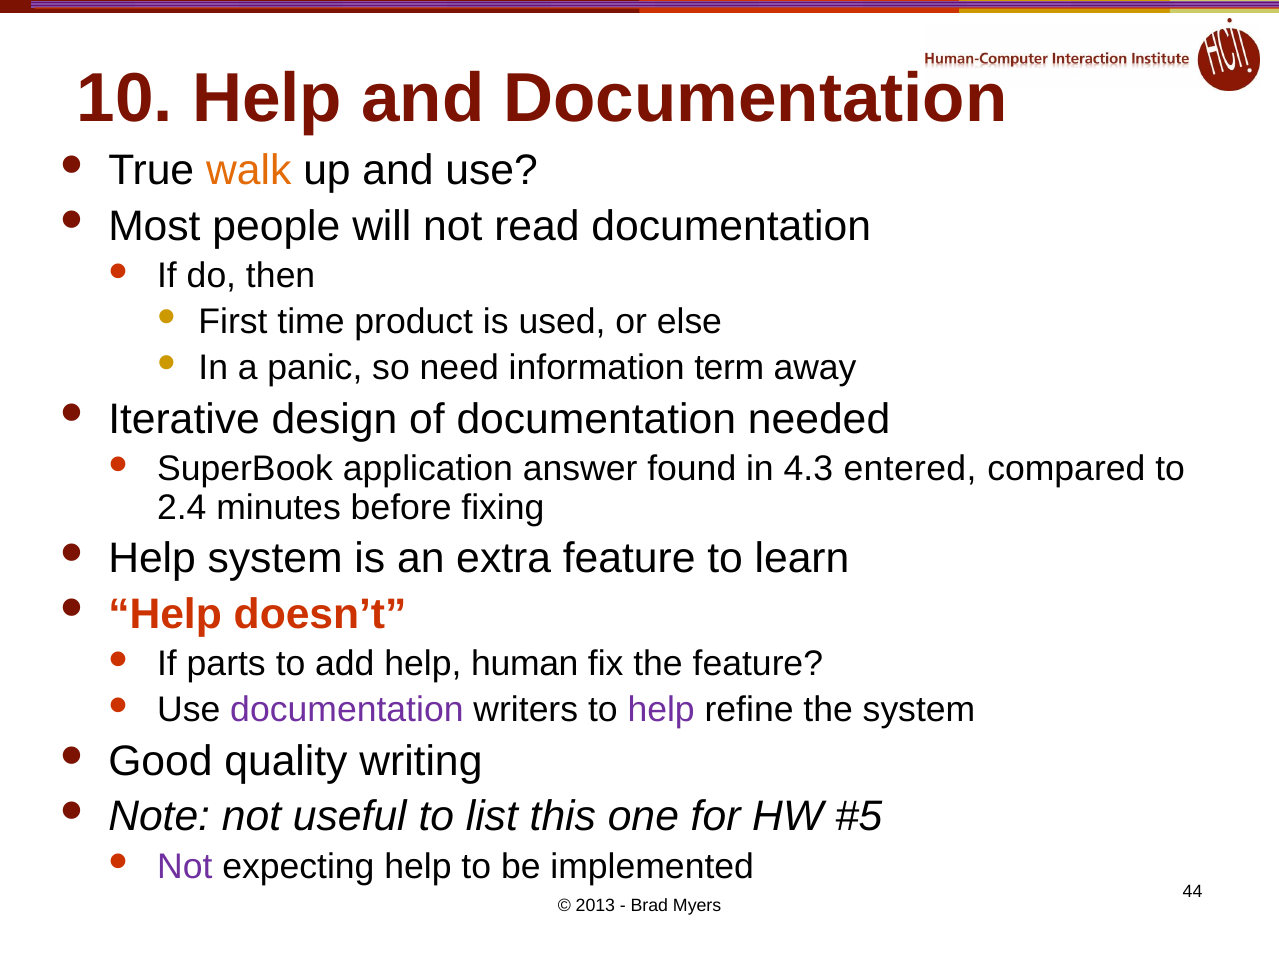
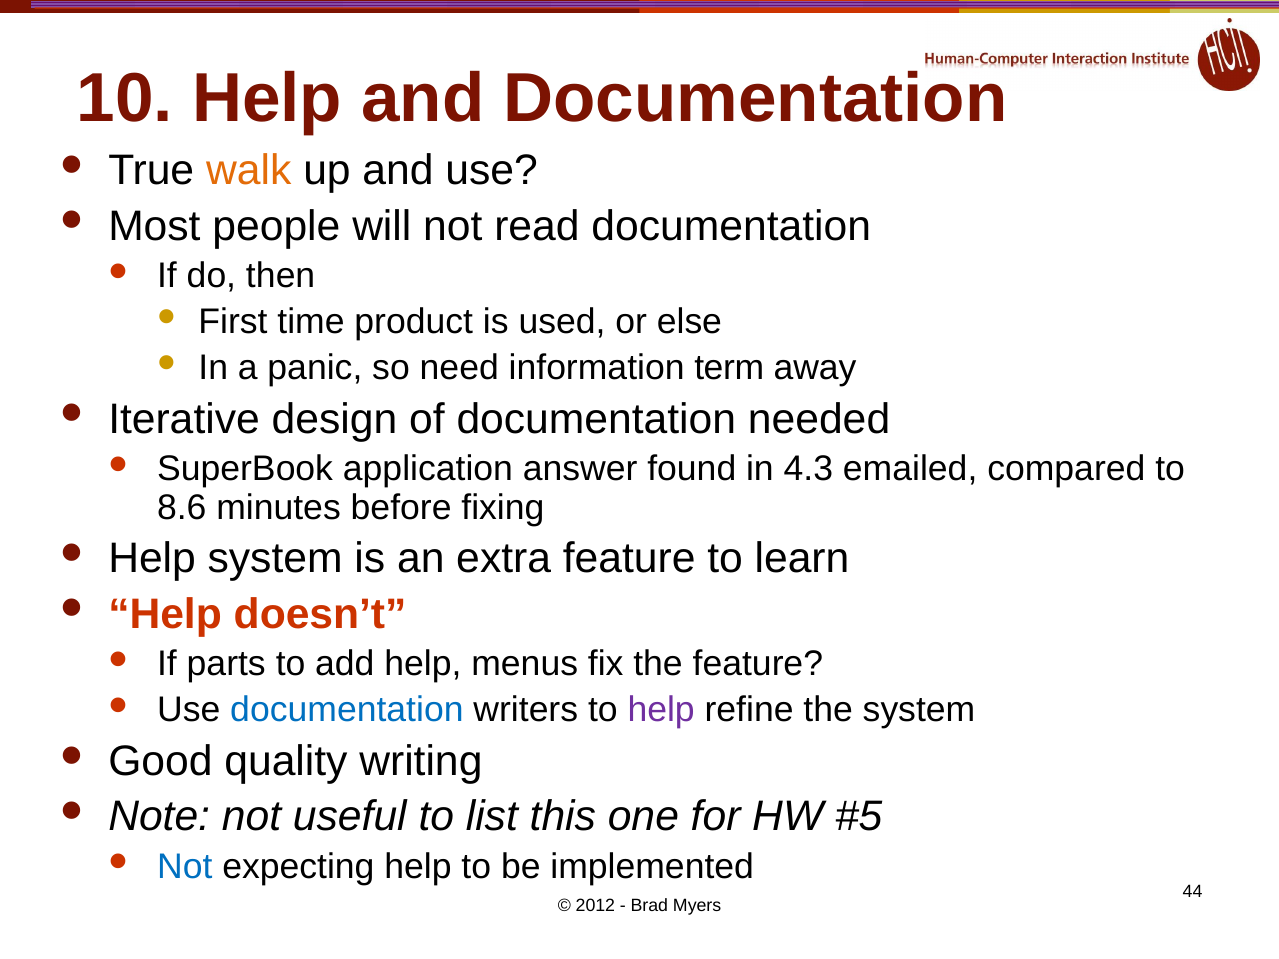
entered: entered -> emailed
2.4: 2.4 -> 8.6
human: human -> menus
documentation at (347, 710) colour: purple -> blue
Not at (185, 867) colour: purple -> blue
2013: 2013 -> 2012
